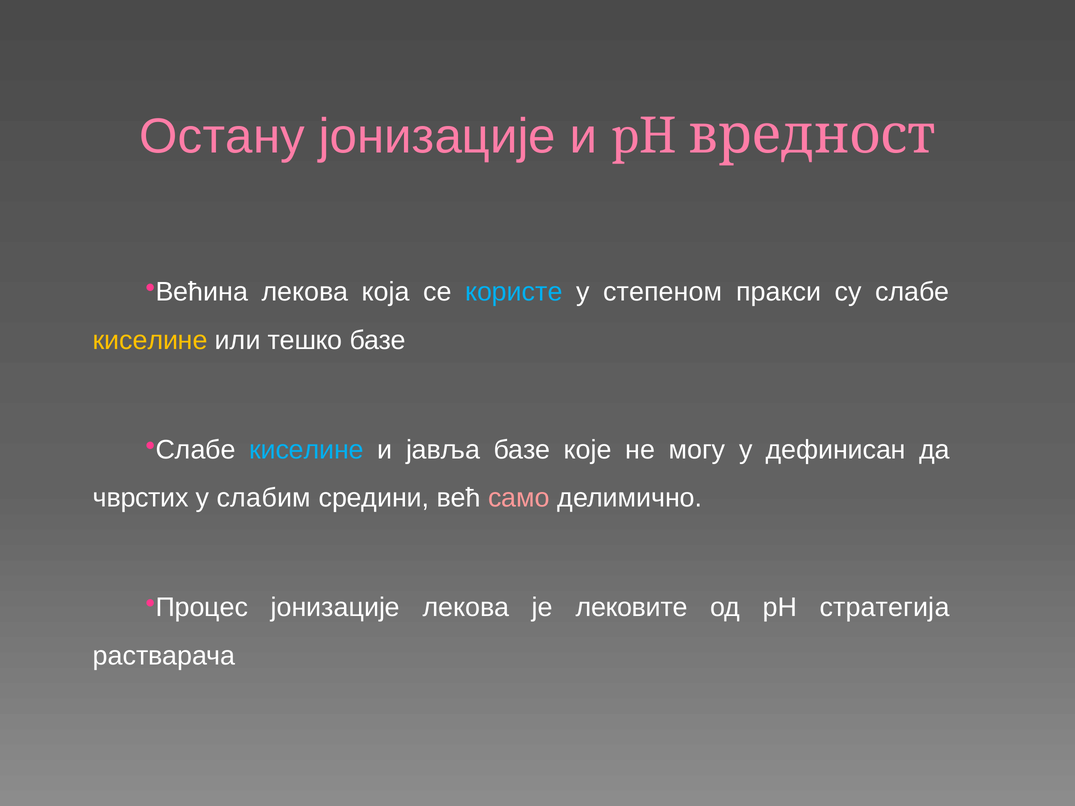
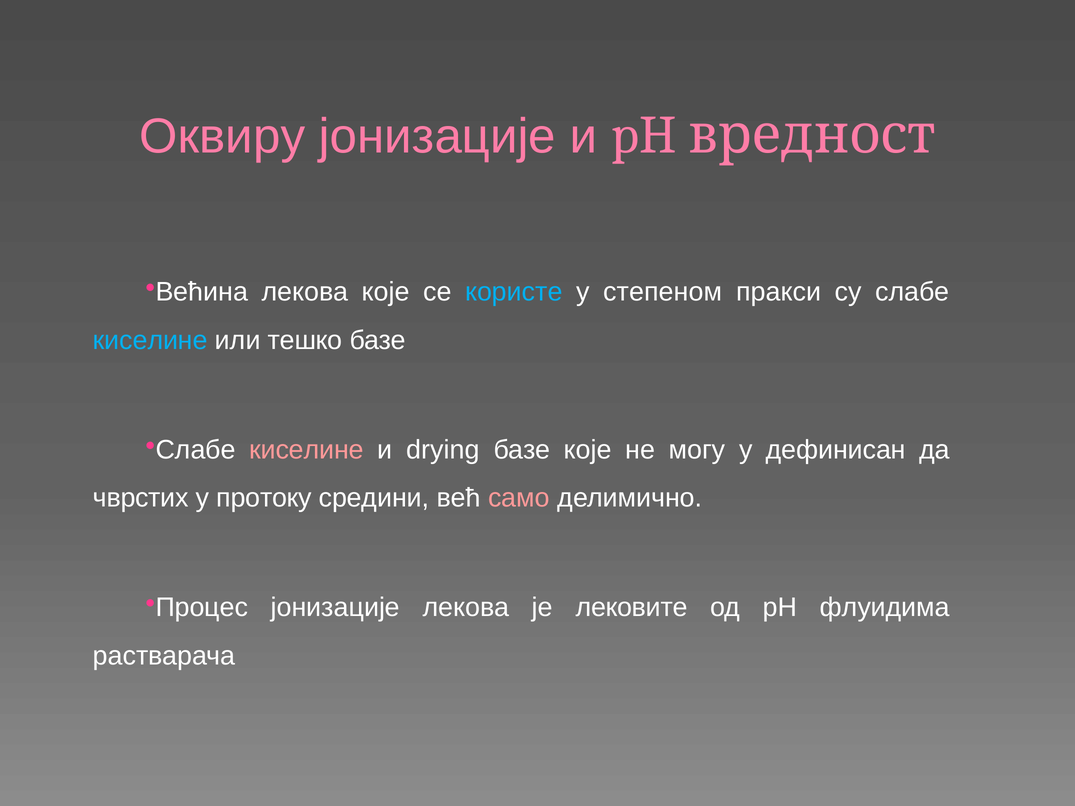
Остану: Остану -> Оквиру
лекова која: која -> које
киселине at (150, 341) colour: yellow -> light blue
киселине at (306, 450) colour: light blue -> pink
јавља: јавља -> drying
слабим: слабим -> протоку
стратегија: стратегија -> флуидима
